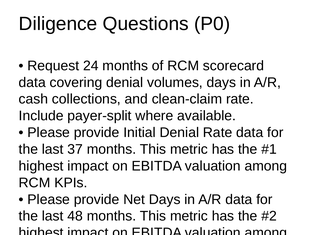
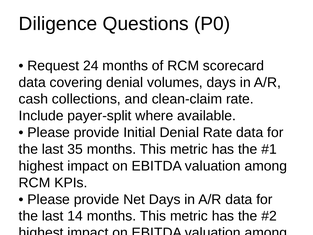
37: 37 -> 35
48: 48 -> 14
